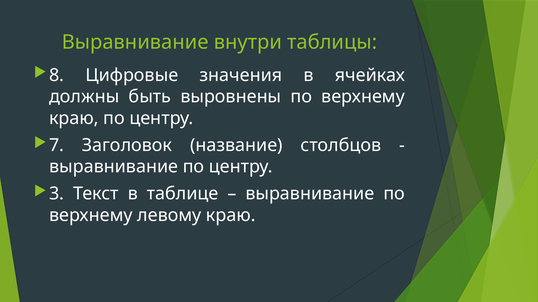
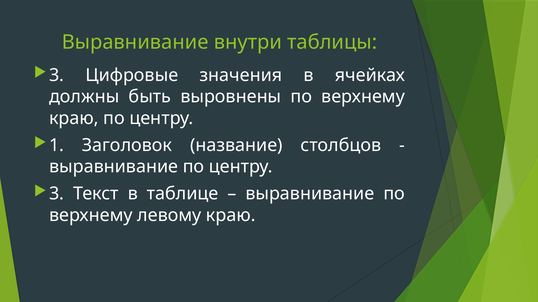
8 at (57, 75): 8 -> 3
7: 7 -> 1
